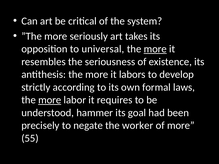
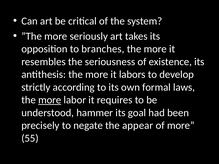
universal: universal -> branches
more at (155, 49) underline: present -> none
worker: worker -> appear
